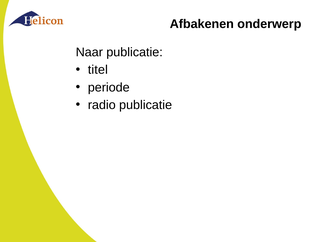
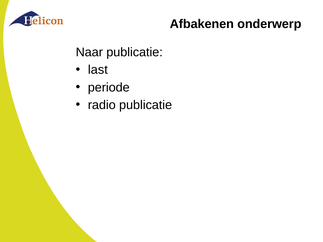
titel: titel -> last
